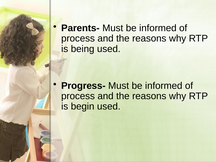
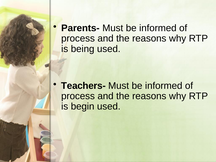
Progress-: Progress- -> Teachers-
